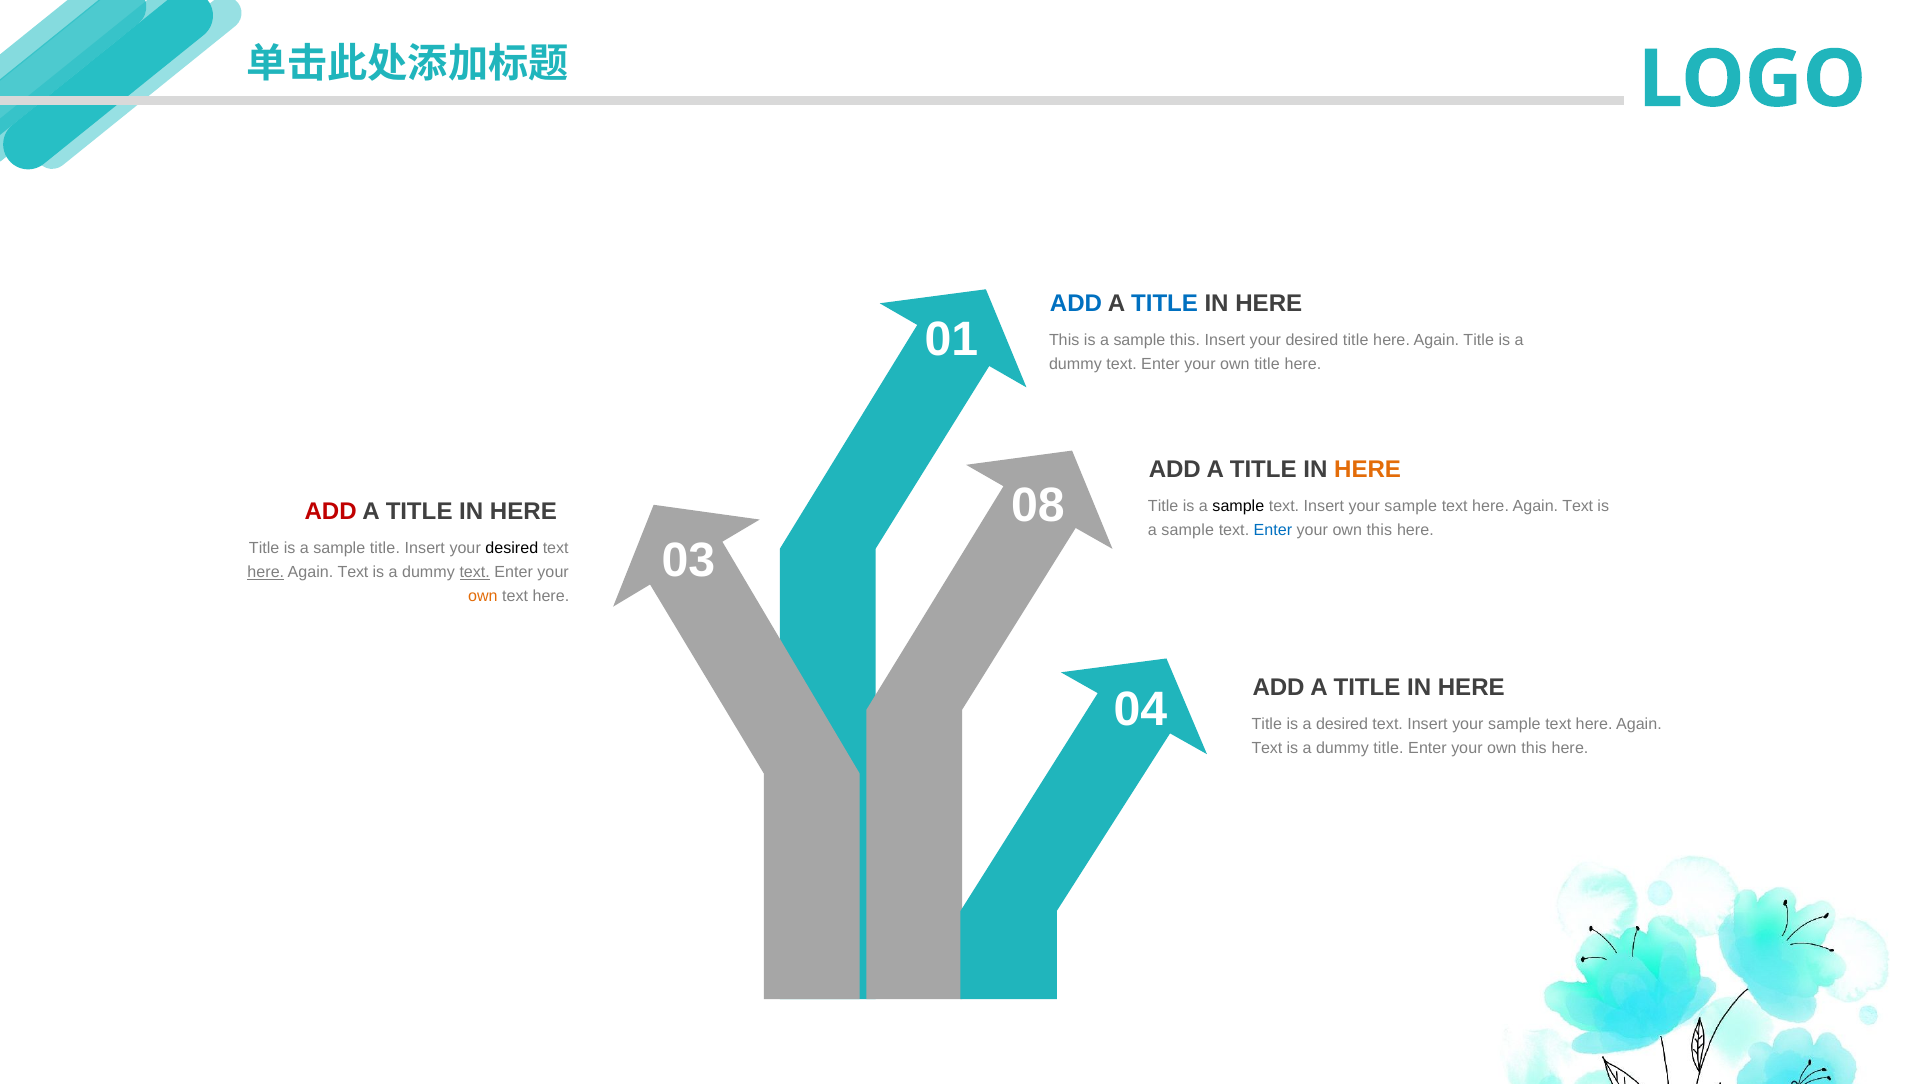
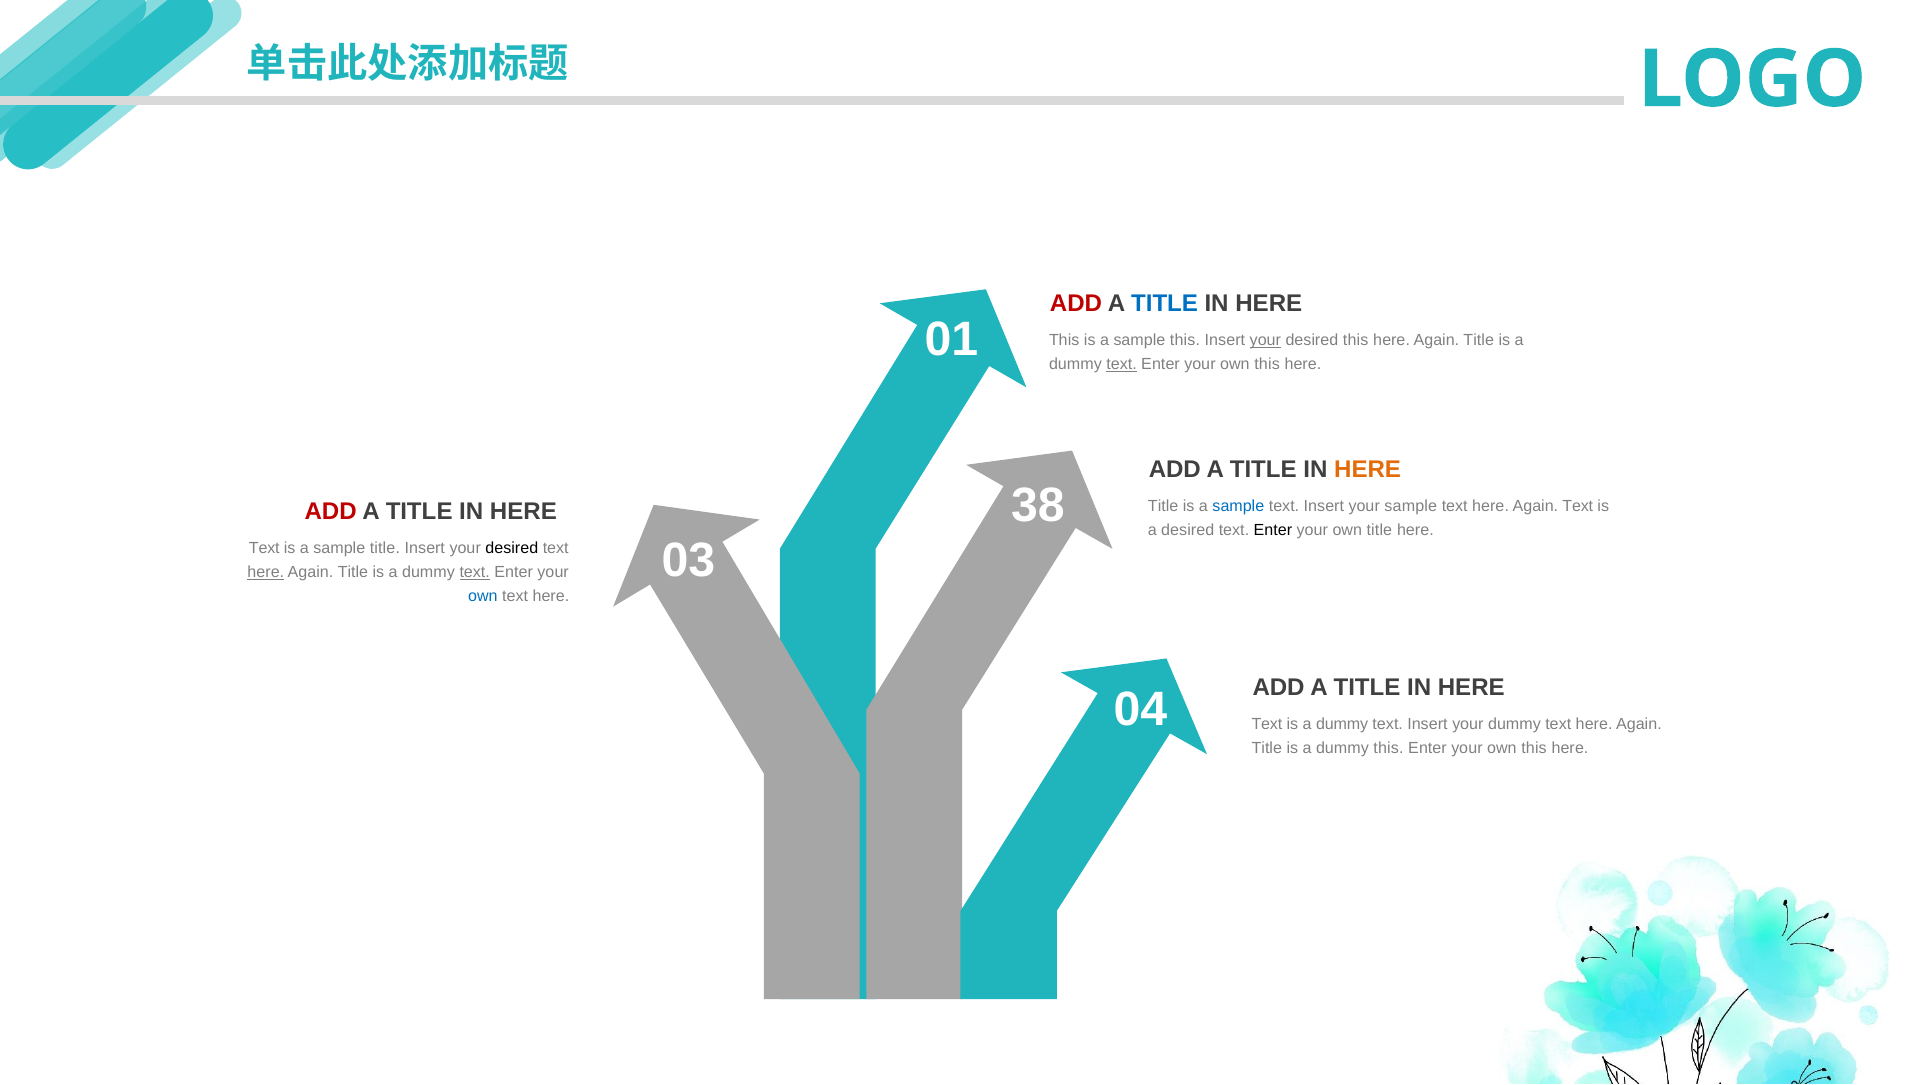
ADD at (1076, 304) colour: blue -> red
your at (1265, 340) underline: none -> present
desired title: title -> this
text at (1122, 365) underline: none -> present
title at (1267, 365): title -> this
sample at (1238, 506) colour: black -> blue
08: 08 -> 38
sample at (1188, 530): sample -> desired
Enter at (1273, 530) colour: blue -> black
this at (1379, 530): this -> title
Title at (264, 548): Title -> Text
Text at (353, 572): Text -> Title
own at (483, 596) colour: orange -> blue
Title at (1267, 724): Title -> Text
desired at (1342, 724): desired -> dummy
sample at (1514, 724): sample -> dummy
Text at (1267, 748): Text -> Title
dummy title: title -> this
